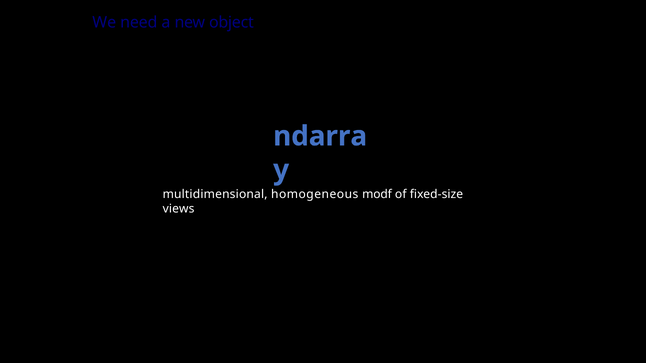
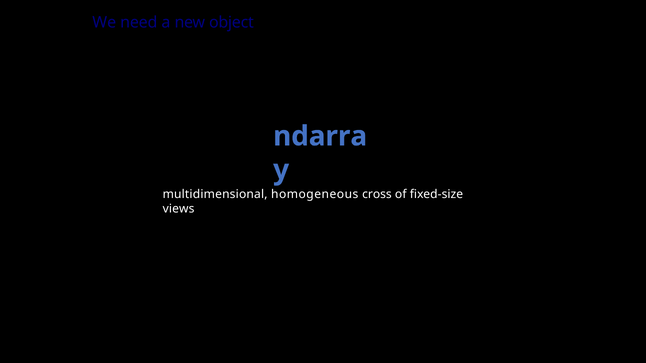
modf: modf -> cross
